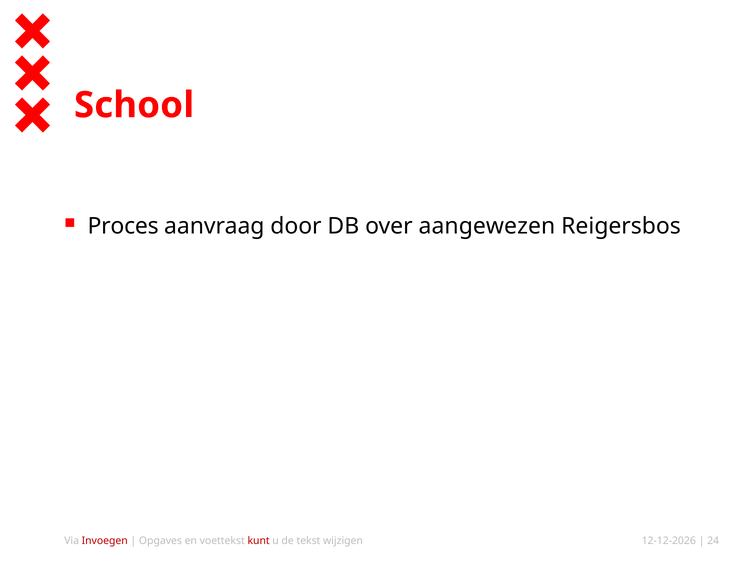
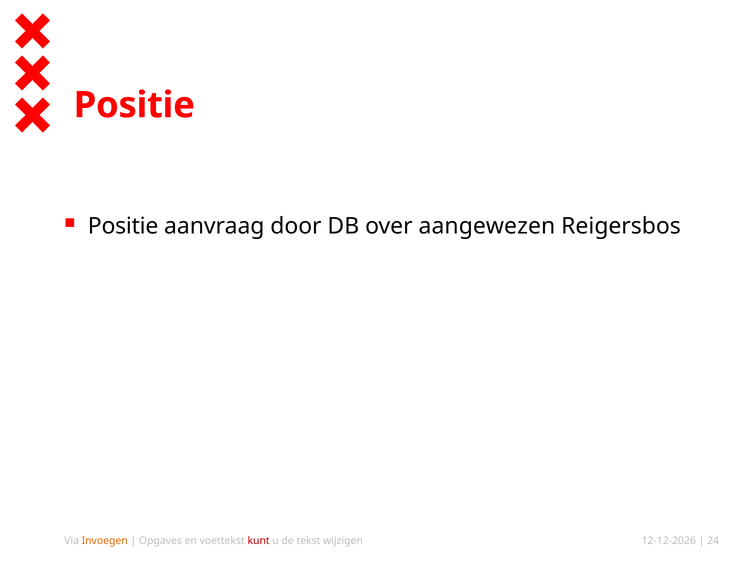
School at (134, 105): School -> Positie
Proces at (123, 226): Proces -> Positie
Invoegen colour: red -> orange
